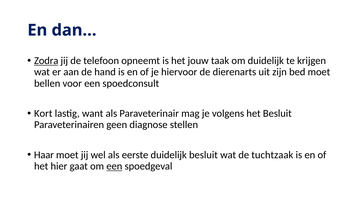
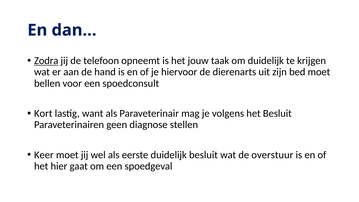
Haar: Haar -> Keer
tuchtzaak: tuchtzaak -> overstuur
een at (114, 166) underline: present -> none
